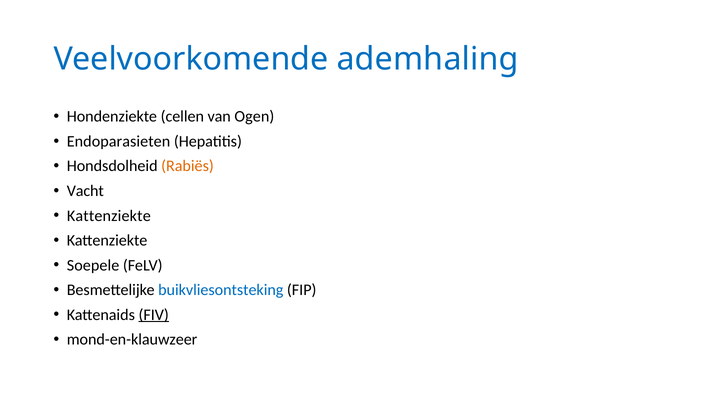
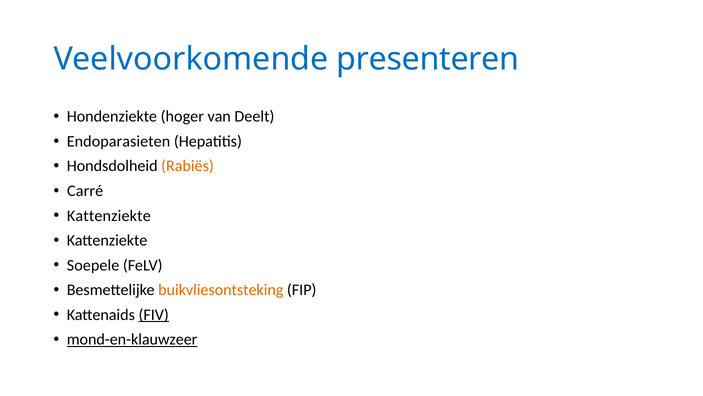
ademhaling: ademhaling -> presenteren
cellen: cellen -> hoger
Ogen: Ogen -> Deelt
Vacht: Vacht -> Carré
buikvliesontsteking colour: blue -> orange
mond-en-klauwzeer underline: none -> present
